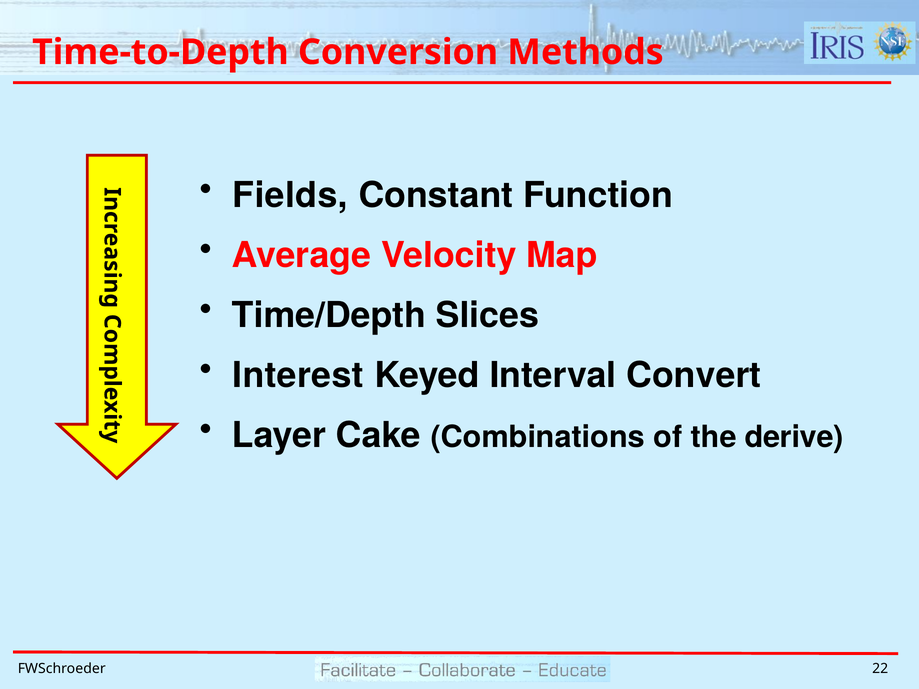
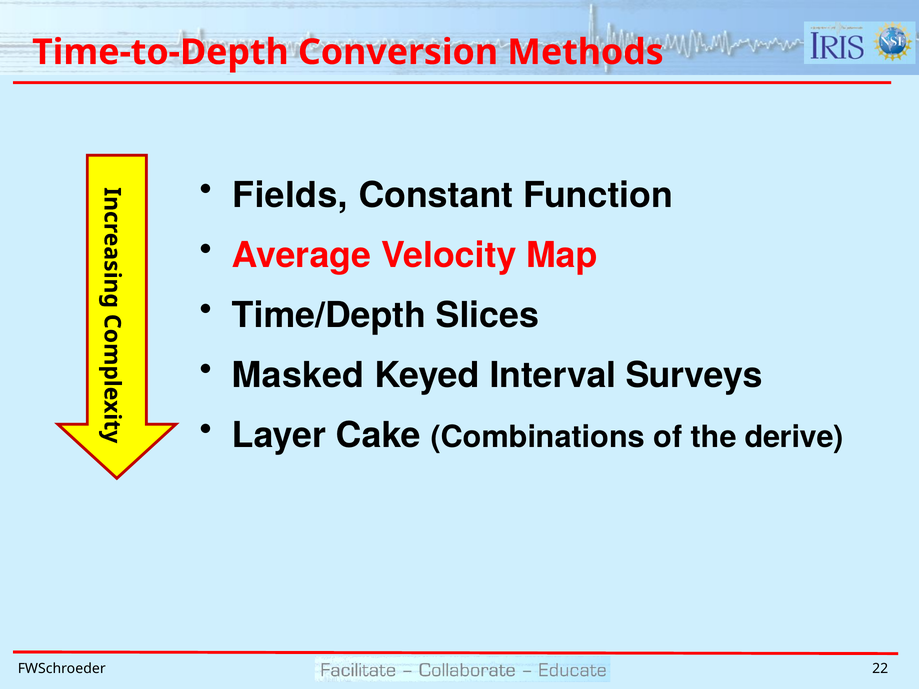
Interest: Interest -> Masked
Convert: Convert -> Surveys
